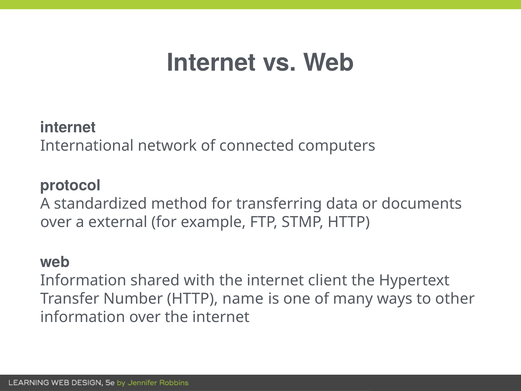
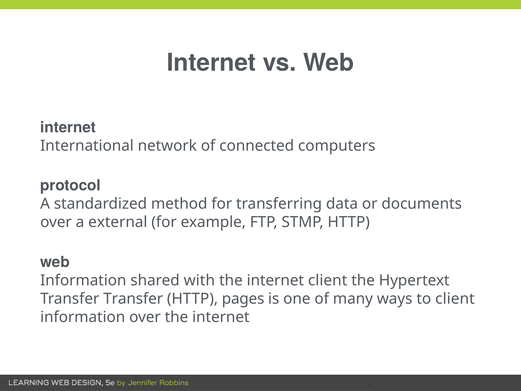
Transfer Number: Number -> Transfer
name: name -> pages
to other: other -> client
